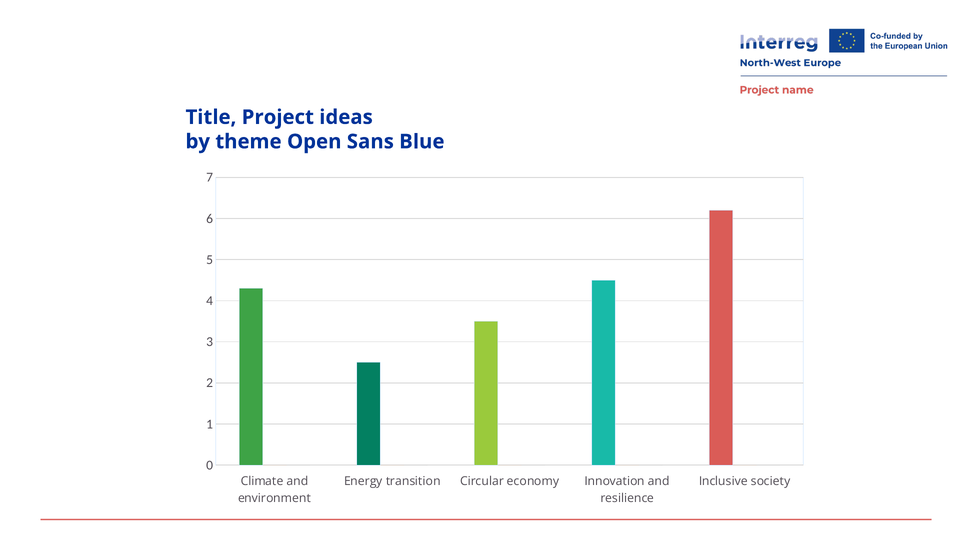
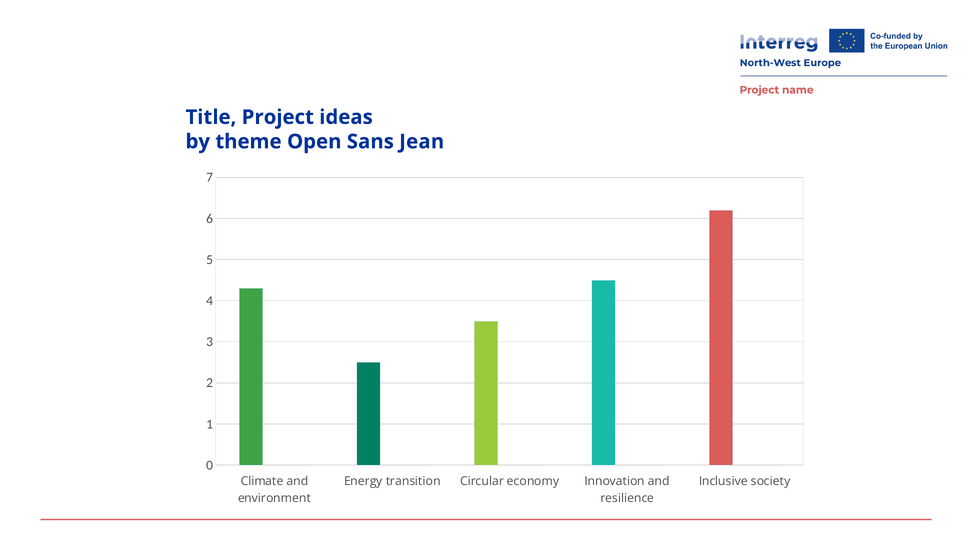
Blue: Blue -> Jean
